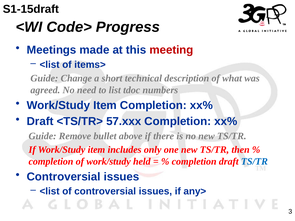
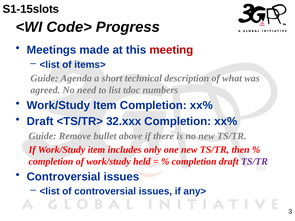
S1-15draft: S1-15draft -> S1-15slots
Change: Change -> Agenda
57.xxx: 57.xxx -> 32.xxx
TS/TR at (254, 162) colour: blue -> purple
